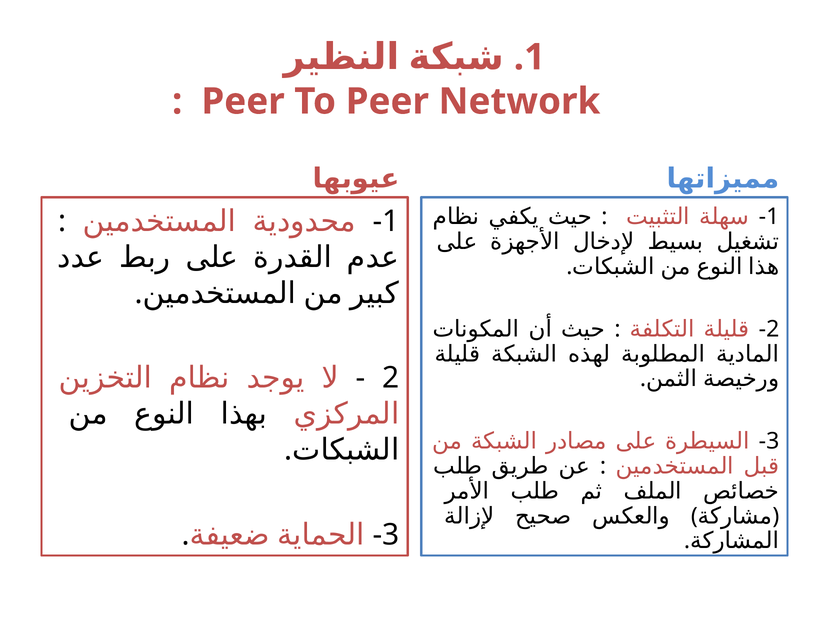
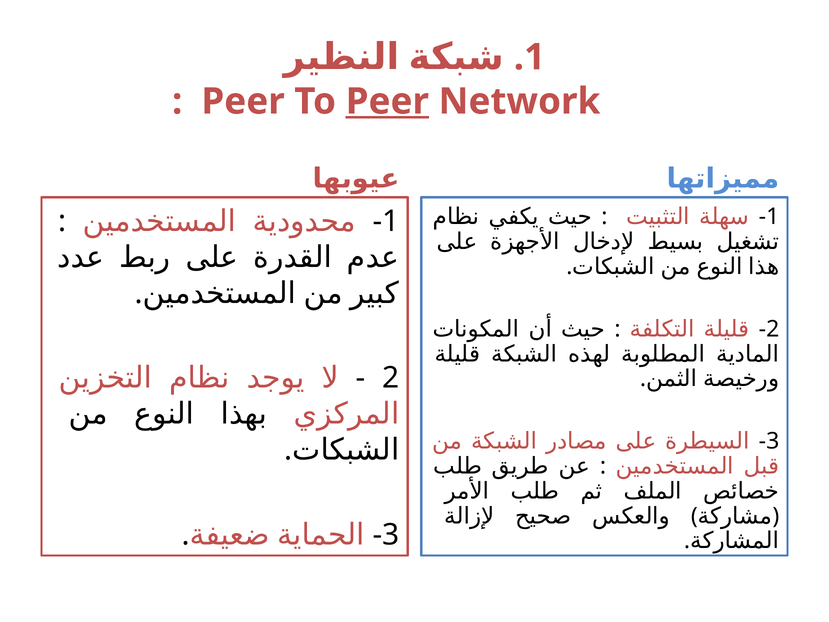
Peer at (387, 101) underline: none -> present
